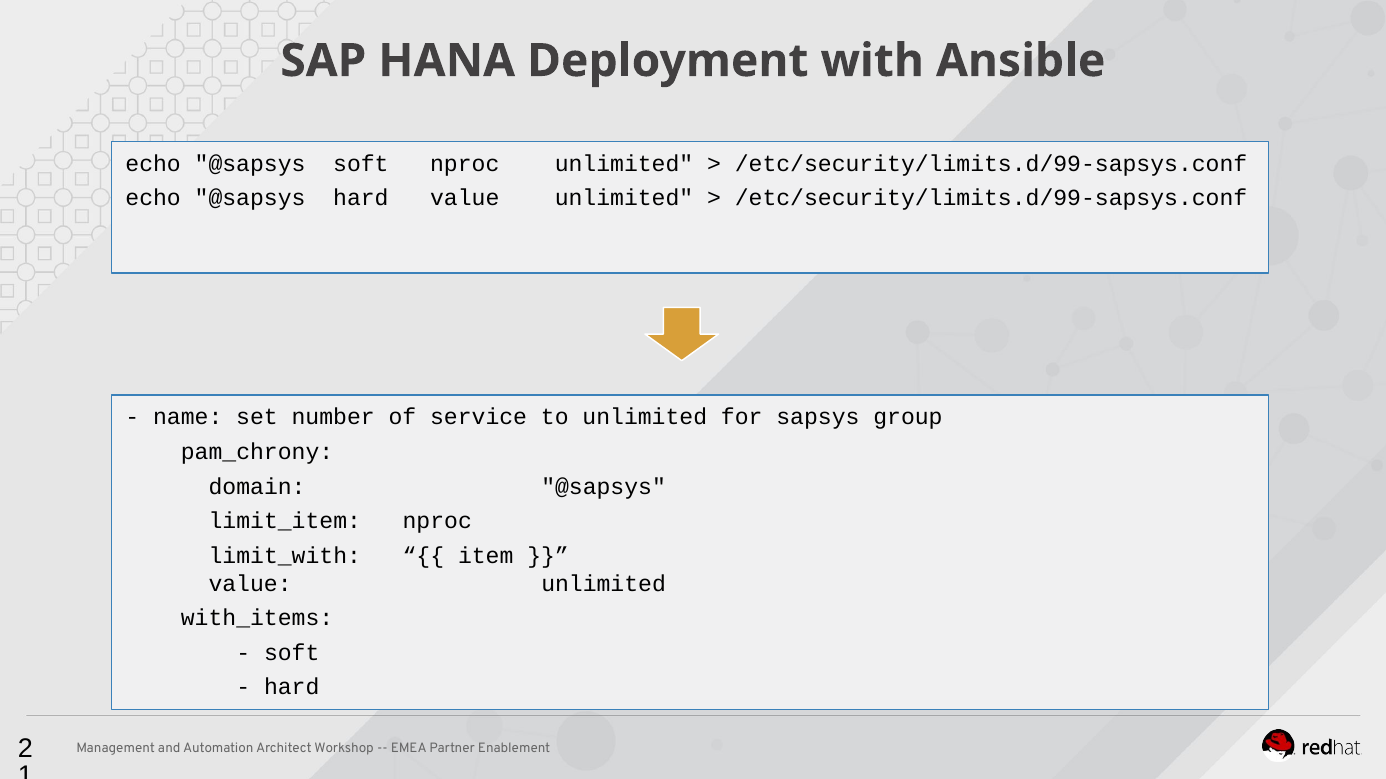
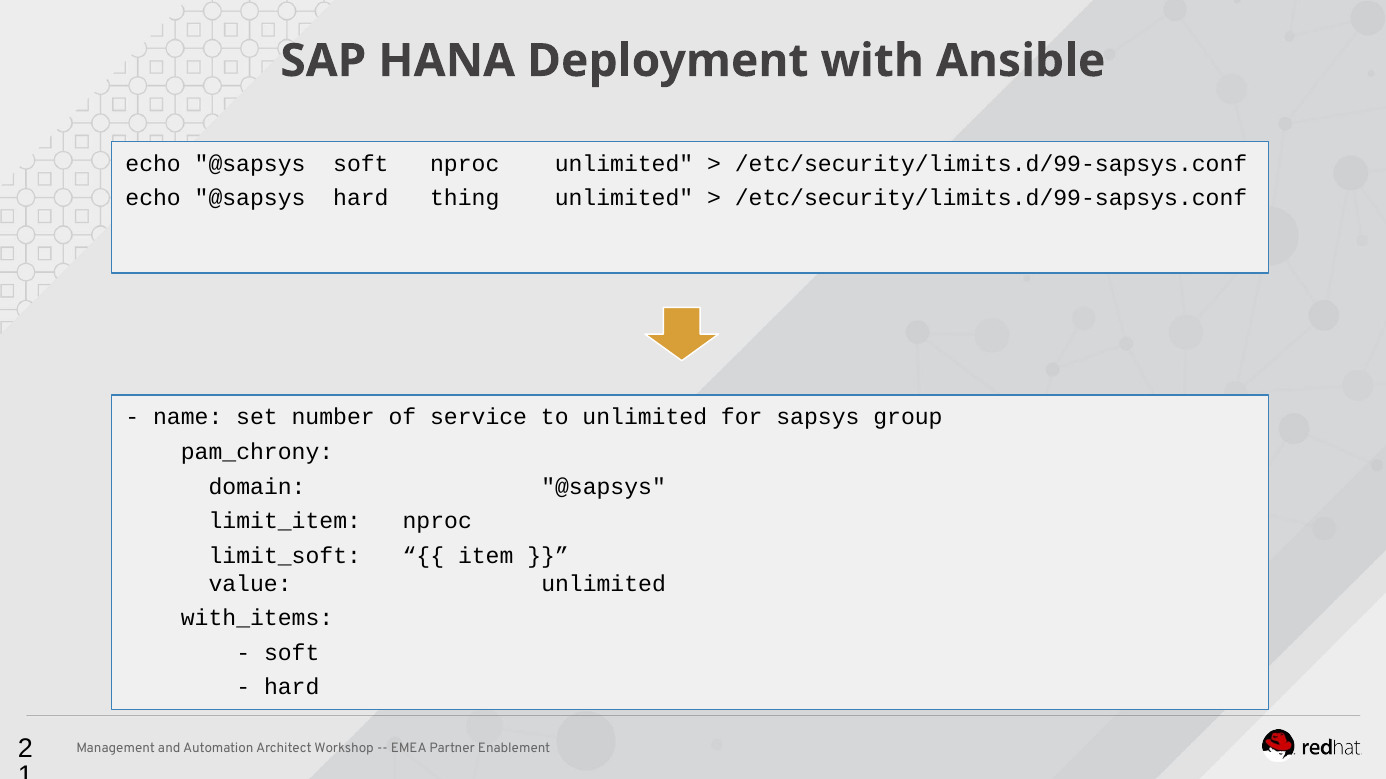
hard value: value -> thing
limit_with: limit_with -> limit_soft
